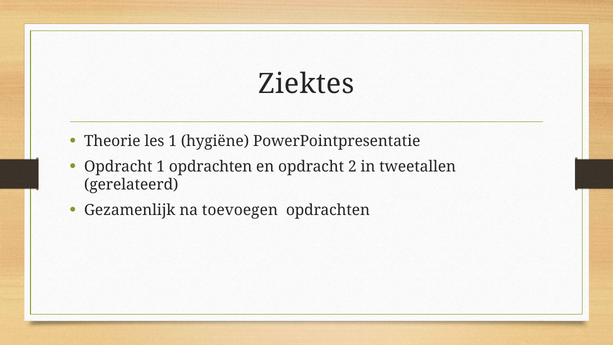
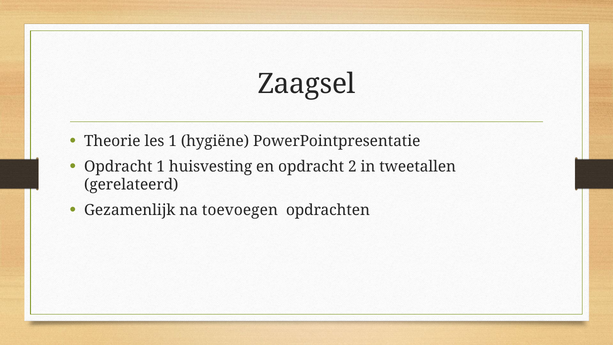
Ziektes: Ziektes -> Zaagsel
1 opdrachten: opdrachten -> huisvesting
